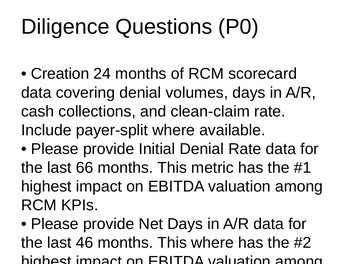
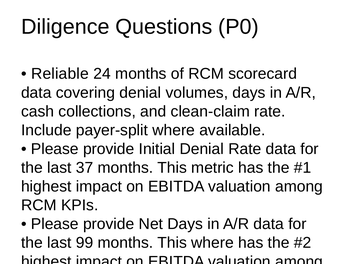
Creation: Creation -> Reliable
66: 66 -> 37
46: 46 -> 99
